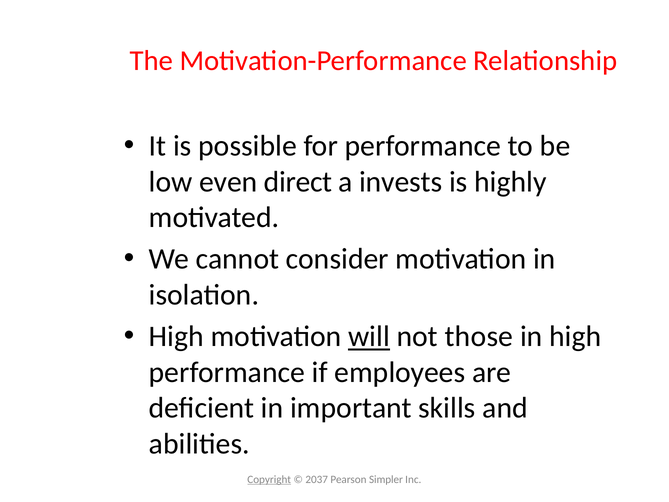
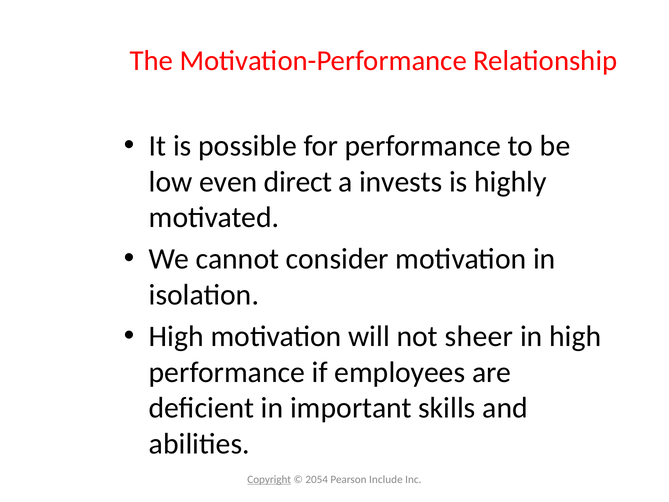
will underline: present -> none
those: those -> sheer
2037: 2037 -> 2054
Simpler: Simpler -> Include
